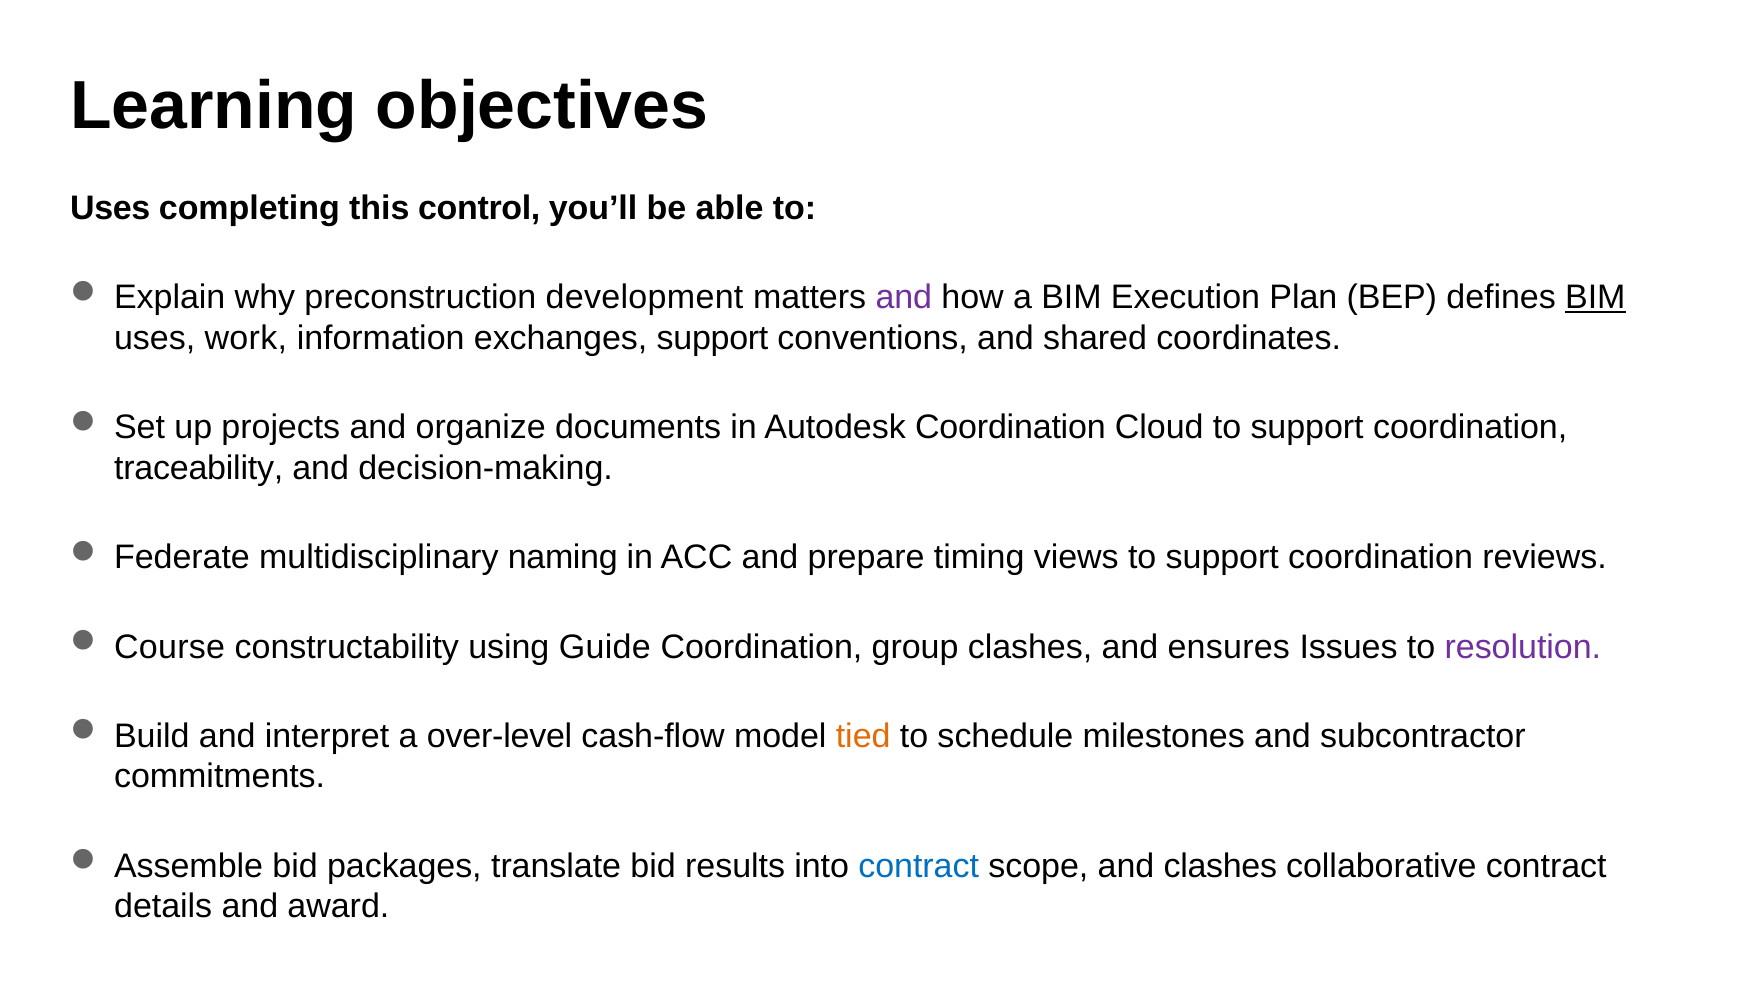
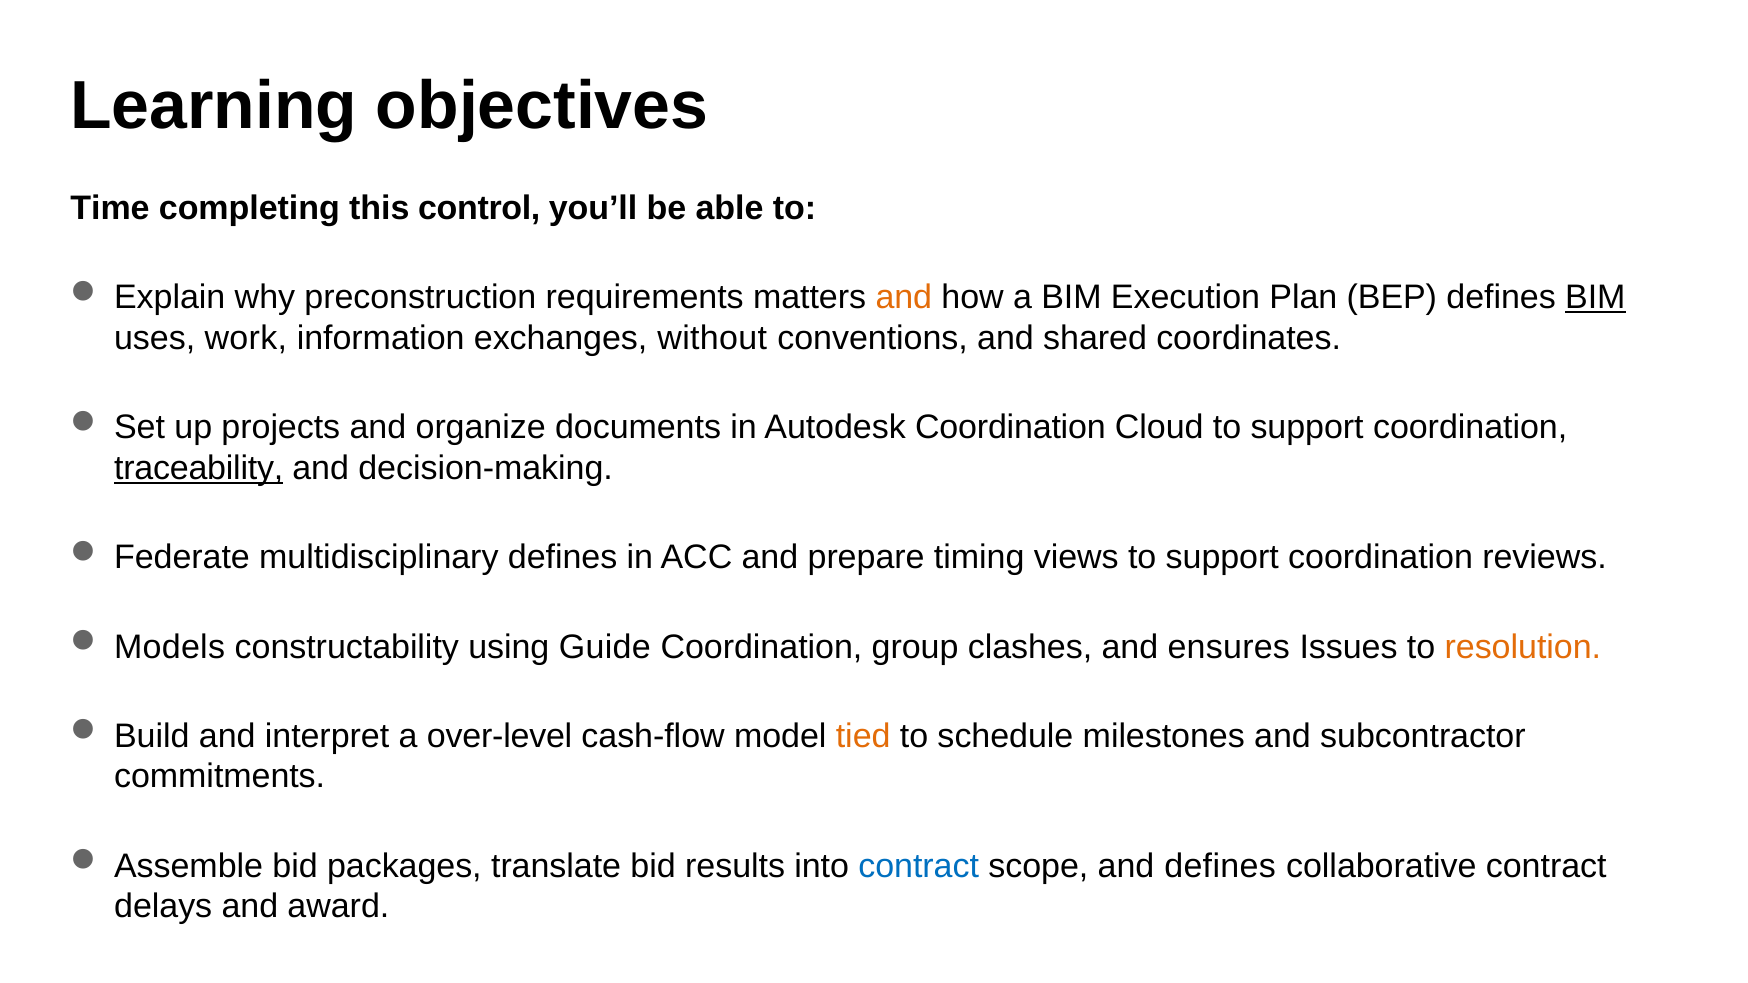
Uses at (110, 209): Uses -> Time
development: development -> requirements
and at (904, 298) colour: purple -> orange
exchanges support: support -> without
traceability underline: none -> present
multidisciplinary naming: naming -> defines
Course: Course -> Models
resolution colour: purple -> orange
and clashes: clashes -> defines
details: details -> delays
